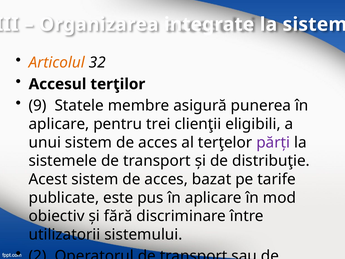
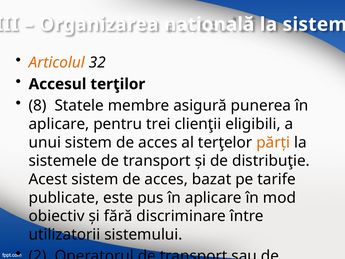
integrate: integrate -> naţională
9: 9 -> 8
părţi colour: purple -> orange
